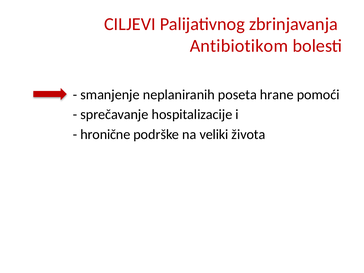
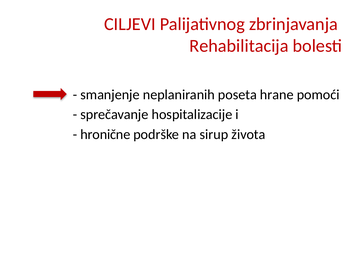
Antibiotikom: Antibiotikom -> Rehabilitacija
veliki: veliki -> sirup
